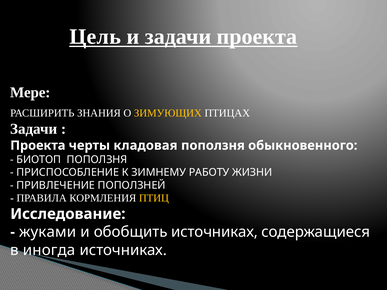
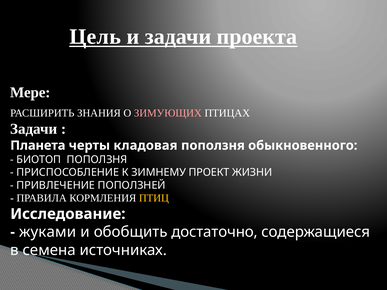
ЗИМУЮЩИХ colour: yellow -> pink
Проекта at (38, 146): Проекта -> Планета
РАБОТУ: РАБОТУ -> ПРОЕКТ
обобщить источниках: источниках -> достаточно
иногда: иногда -> семена
